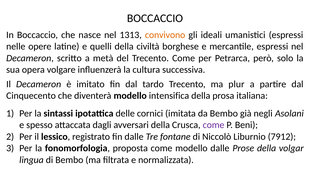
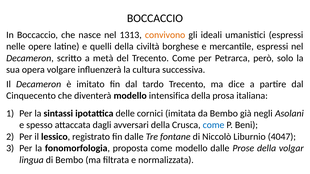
plur: plur -> dice
come at (214, 125) colour: purple -> blue
7912: 7912 -> 4047
